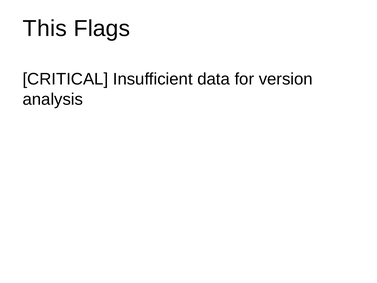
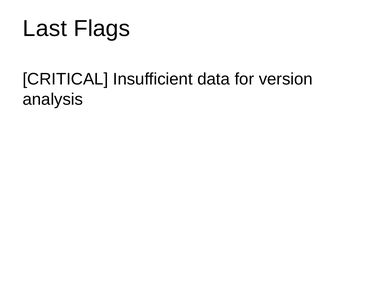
This: This -> Last
